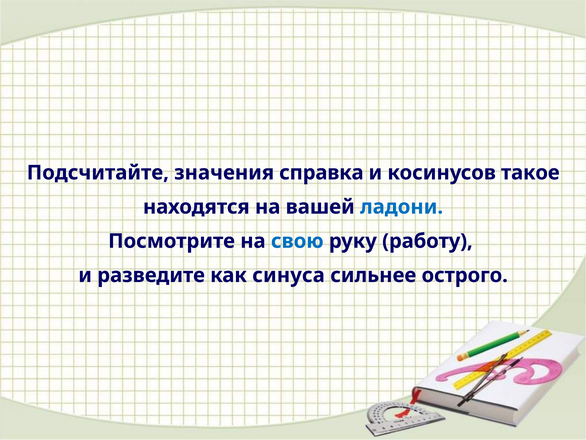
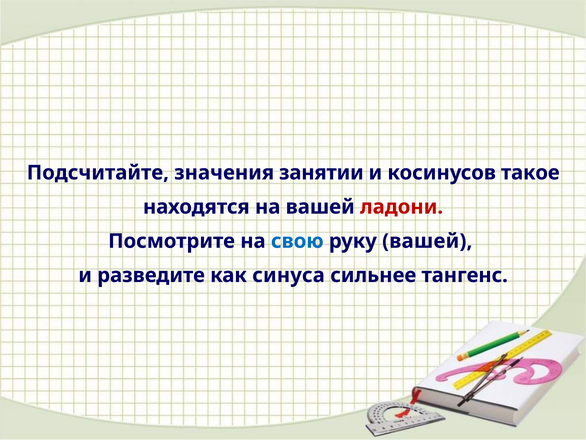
справка: справка -> занятии
ладони colour: blue -> red
руку работу: работу -> вашей
острого: острого -> тангенс
